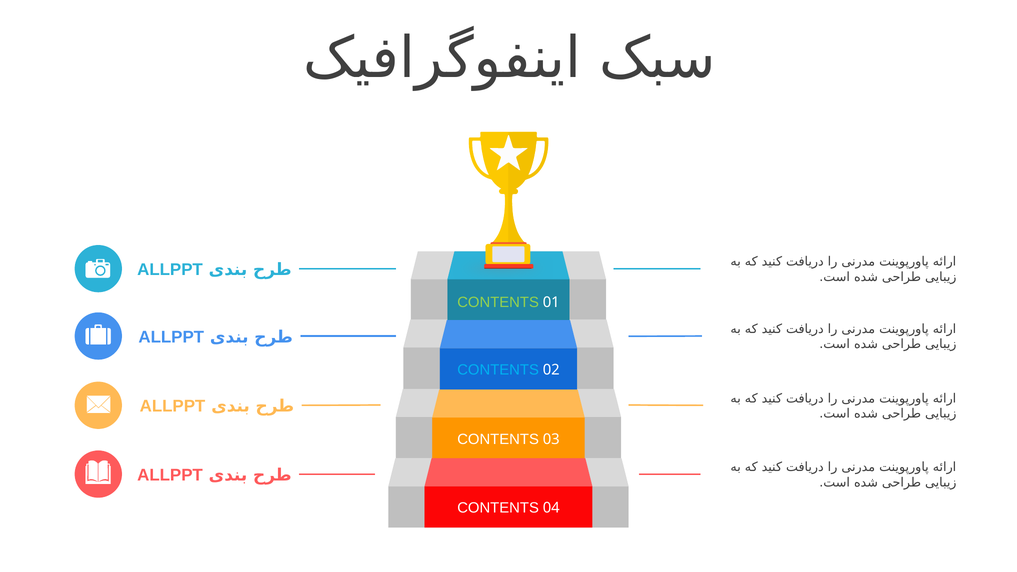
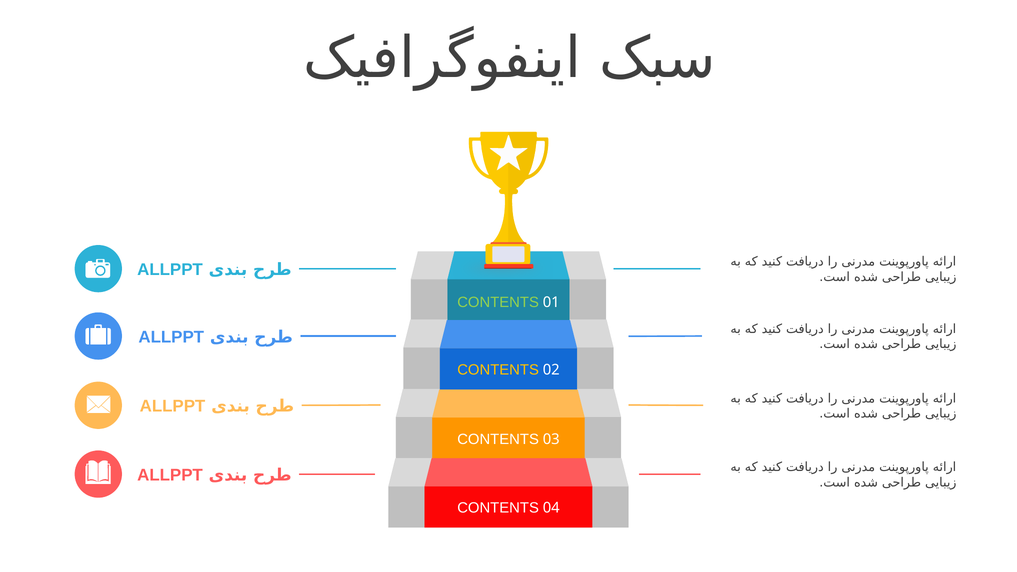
CONTENTS at (498, 370) colour: light blue -> yellow
